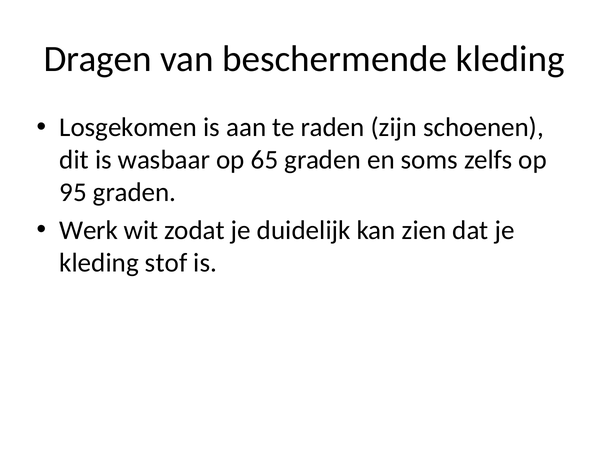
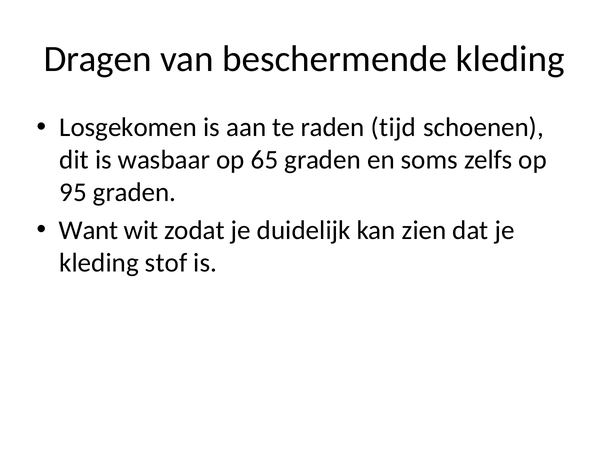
zijn: zijn -> tijd
Werk: Werk -> Want
